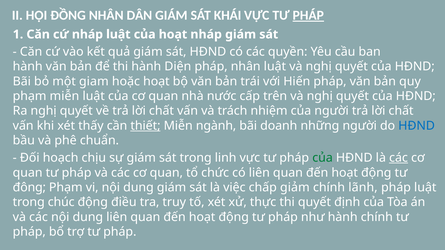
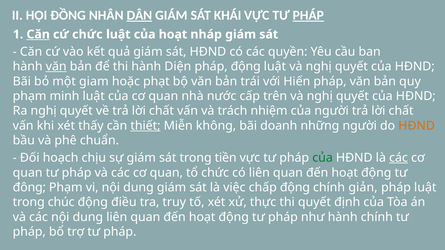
DÂN underline: none -> present
Căn at (38, 34) underline: none -> present
cứ nháp: nháp -> chức
văn at (56, 67) underline: none -> present
pháp nhân: nhân -> động
hoặc hoạt: hoạt -> phạt
phạm miễn: miễn -> minh
ngành: ngành -> không
HĐND at (417, 126) colour: blue -> orange
linh: linh -> tiền
chấp giảm: giảm -> động
lãnh: lãnh -> giản
